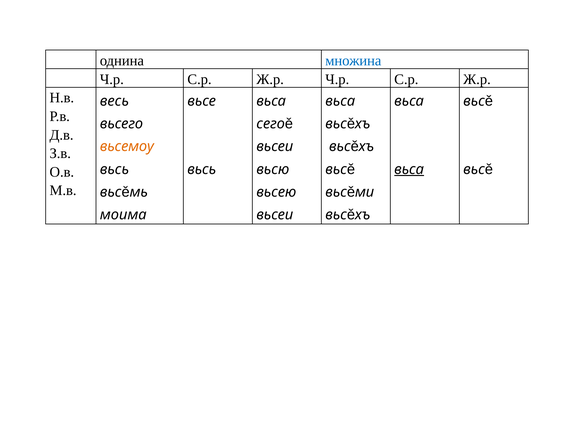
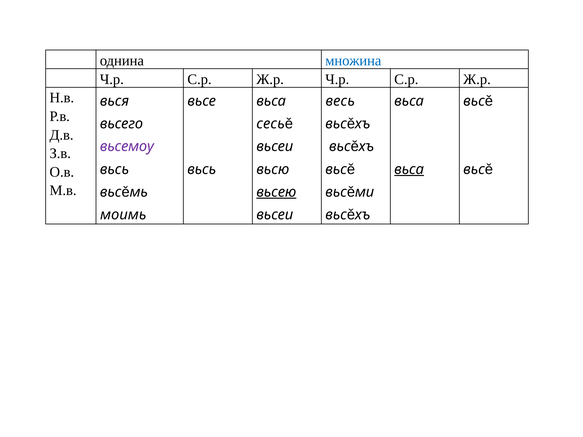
весь: весь -> вься
вьса at (340, 101): вьса -> весь
сего: сего -> сесь
вьсемоу colour: orange -> purple
вьсею underline: none -> present
моима: моима -> моимь
